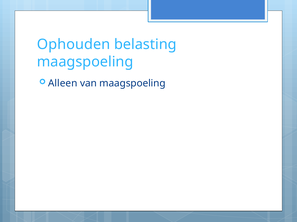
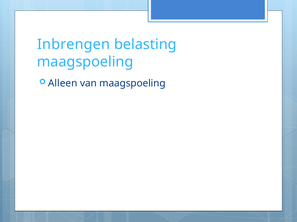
Ophouden: Ophouden -> Inbrengen
